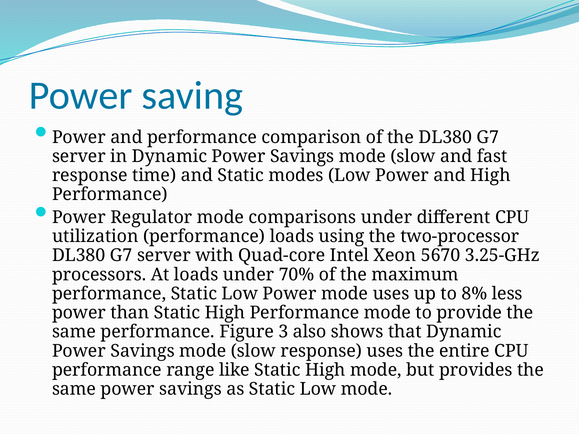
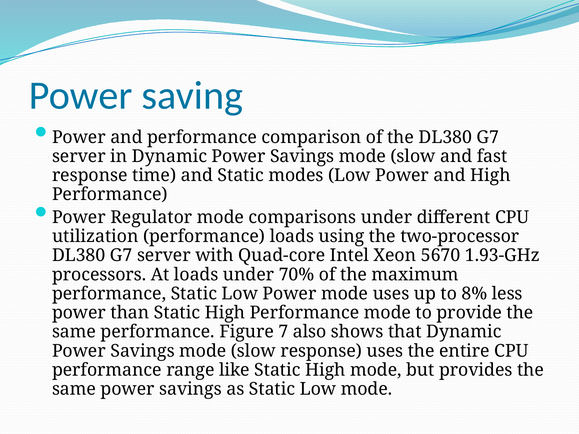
3.25-GHz: 3.25-GHz -> 1.93-GHz
3: 3 -> 7
